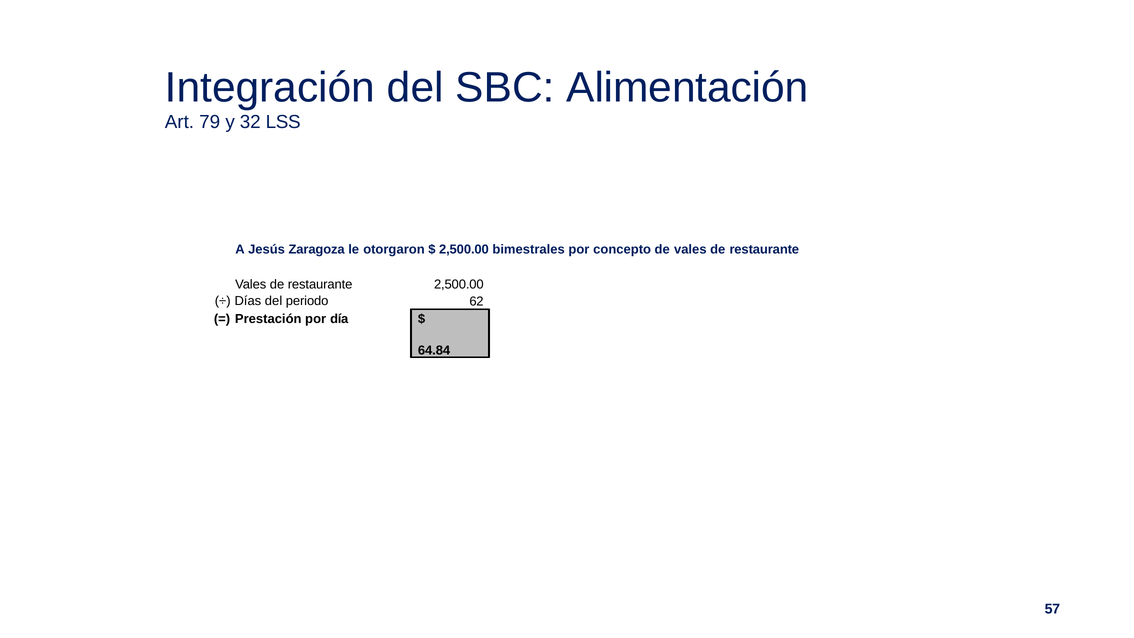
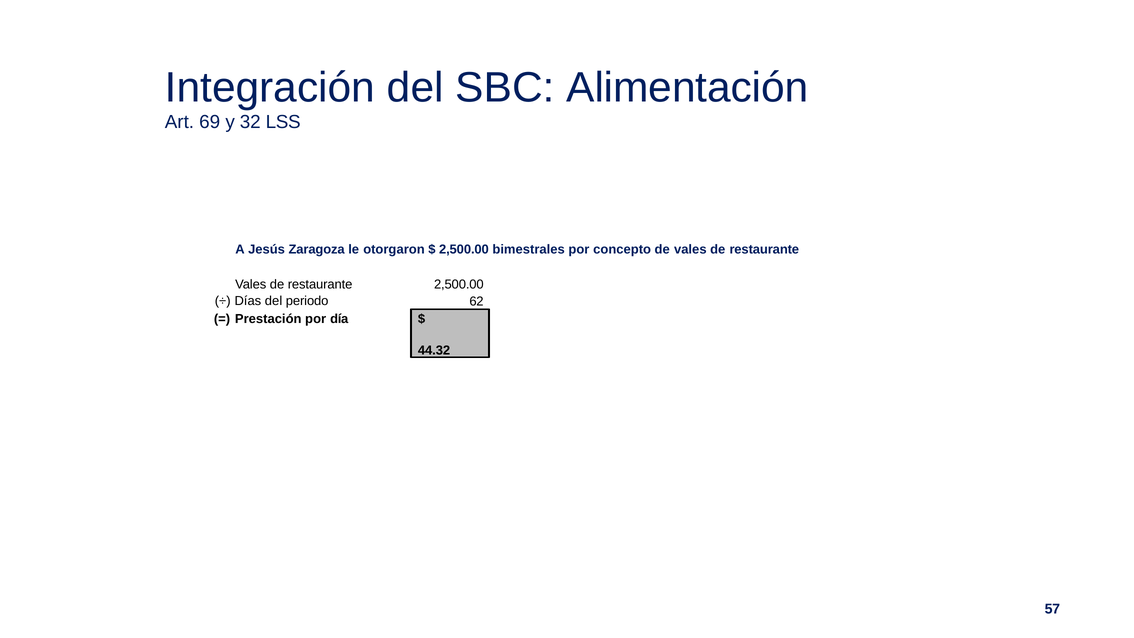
79: 79 -> 69
64.84: 64.84 -> 44.32
